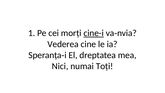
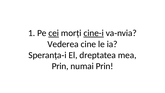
cei underline: none -> present
Nici at (60, 66): Nici -> Prin
numai Toți: Toți -> Prin
